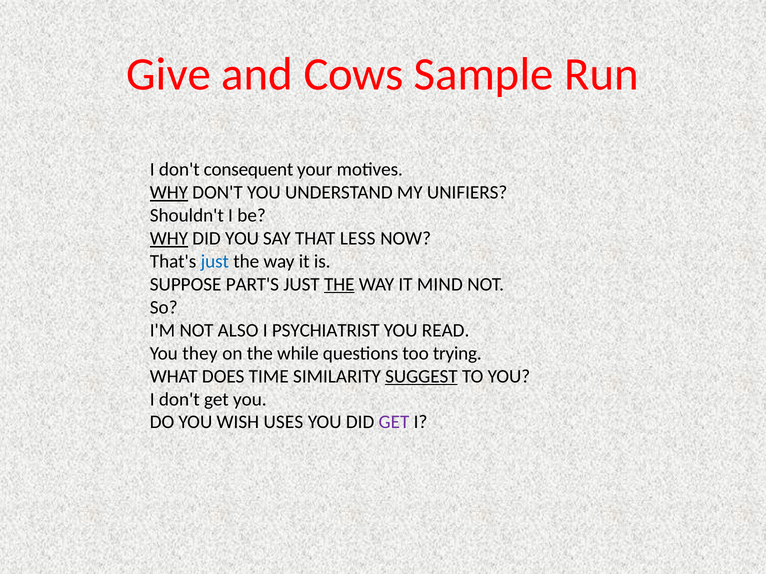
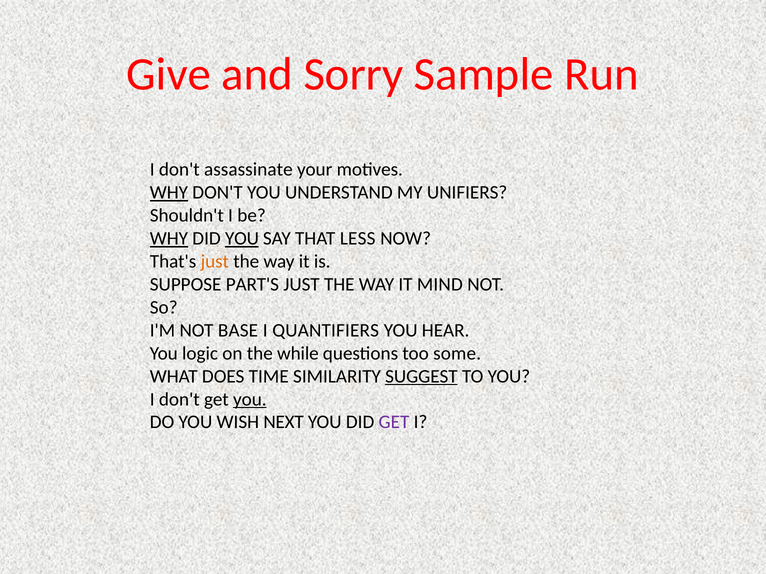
Cows: Cows -> Sorry
consequent: consequent -> assassinate
YOU at (242, 239) underline: none -> present
just at (215, 262) colour: blue -> orange
THE at (339, 285) underline: present -> none
ALSO: ALSO -> BASE
PSYCHIATRIST: PSYCHIATRIST -> QUANTIFIERS
READ: READ -> HEAR
they: they -> logic
trying: trying -> some
you at (250, 400) underline: none -> present
USES: USES -> NEXT
